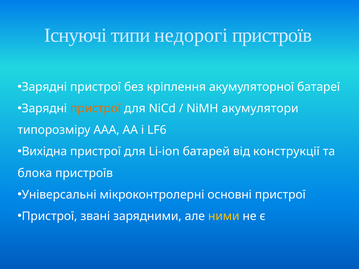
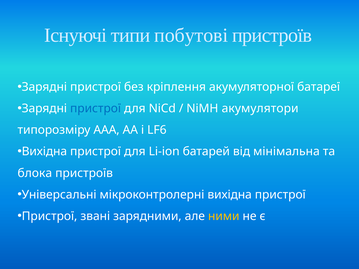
недорогі: недорогі -> побутові
пристрої at (96, 109) colour: orange -> blue
конструкції: конструкції -> мінімальна
мікроконтролерні основні: основні -> вихідна
